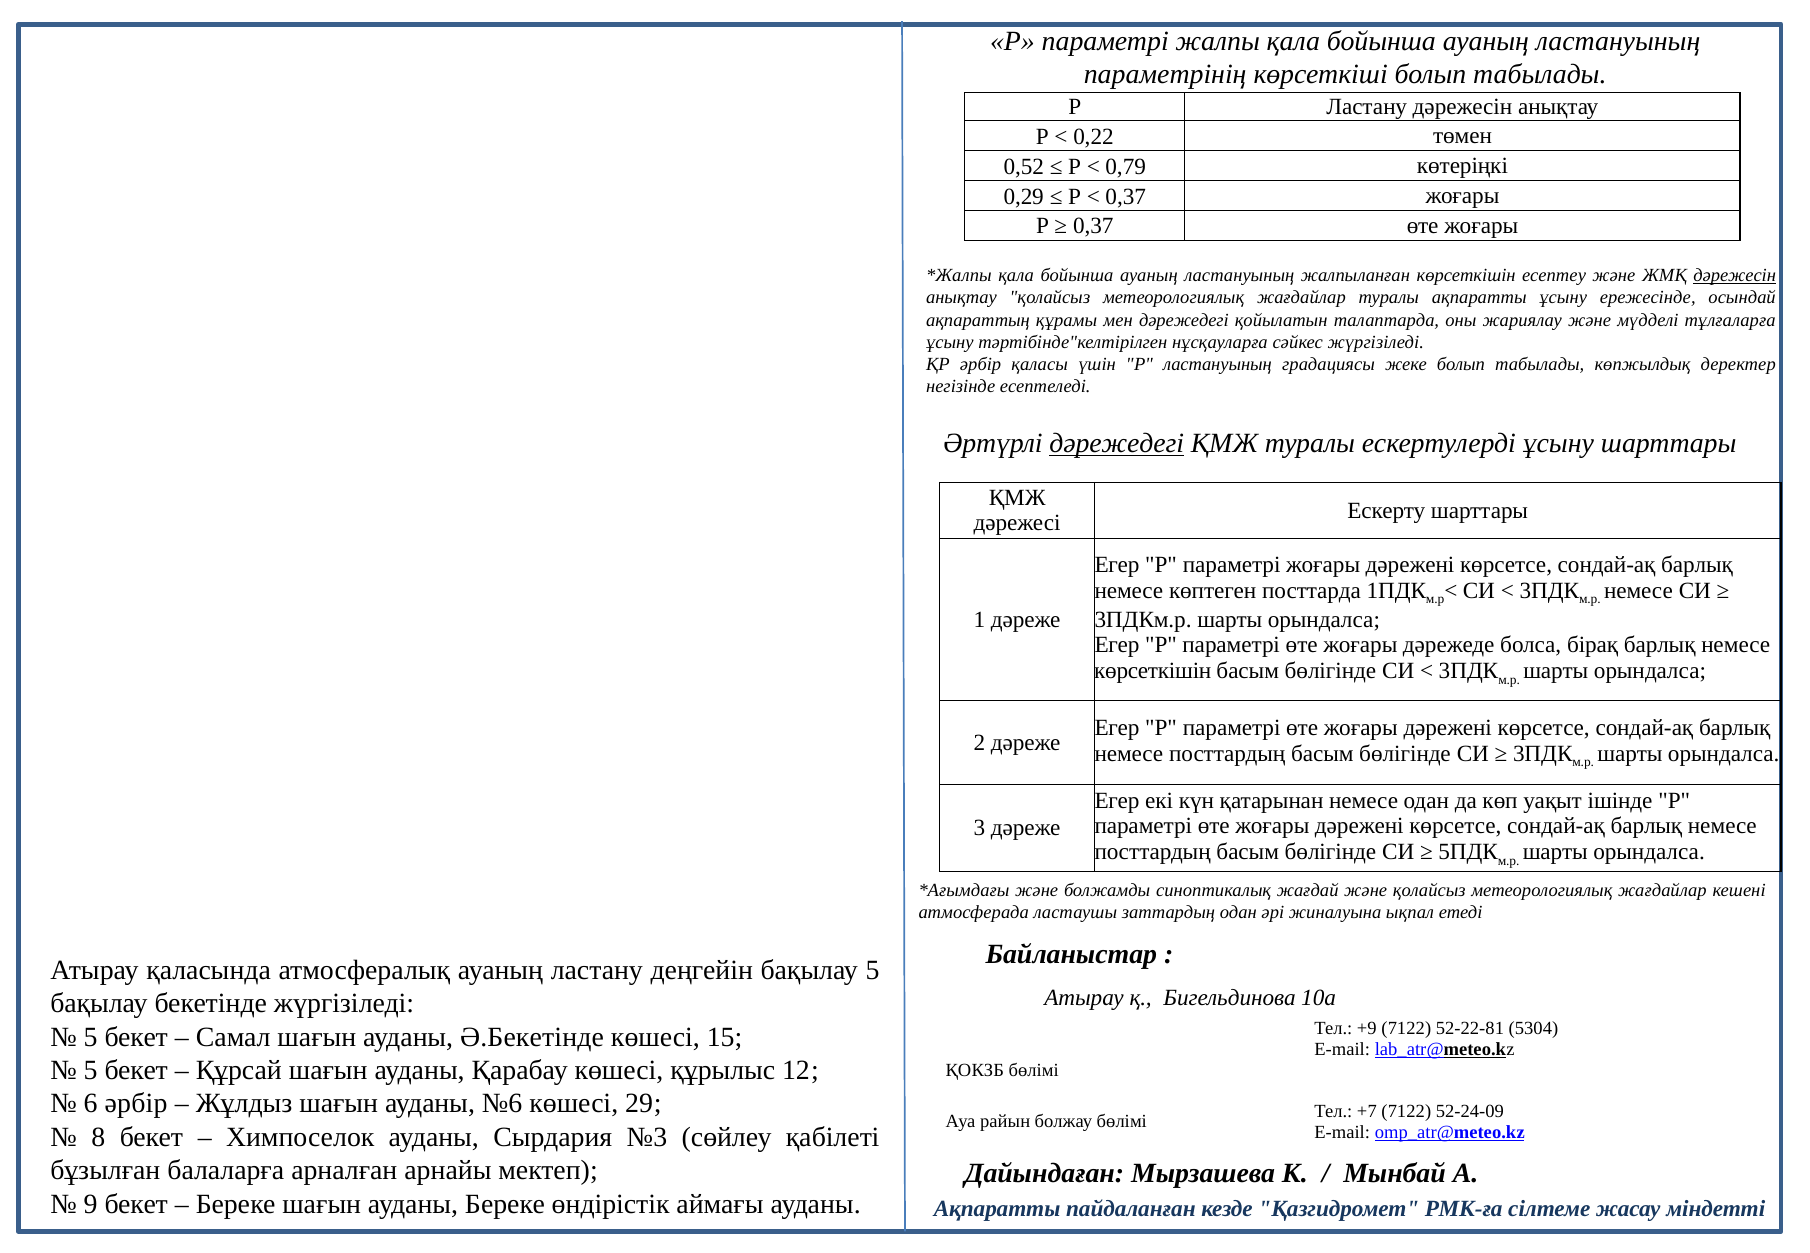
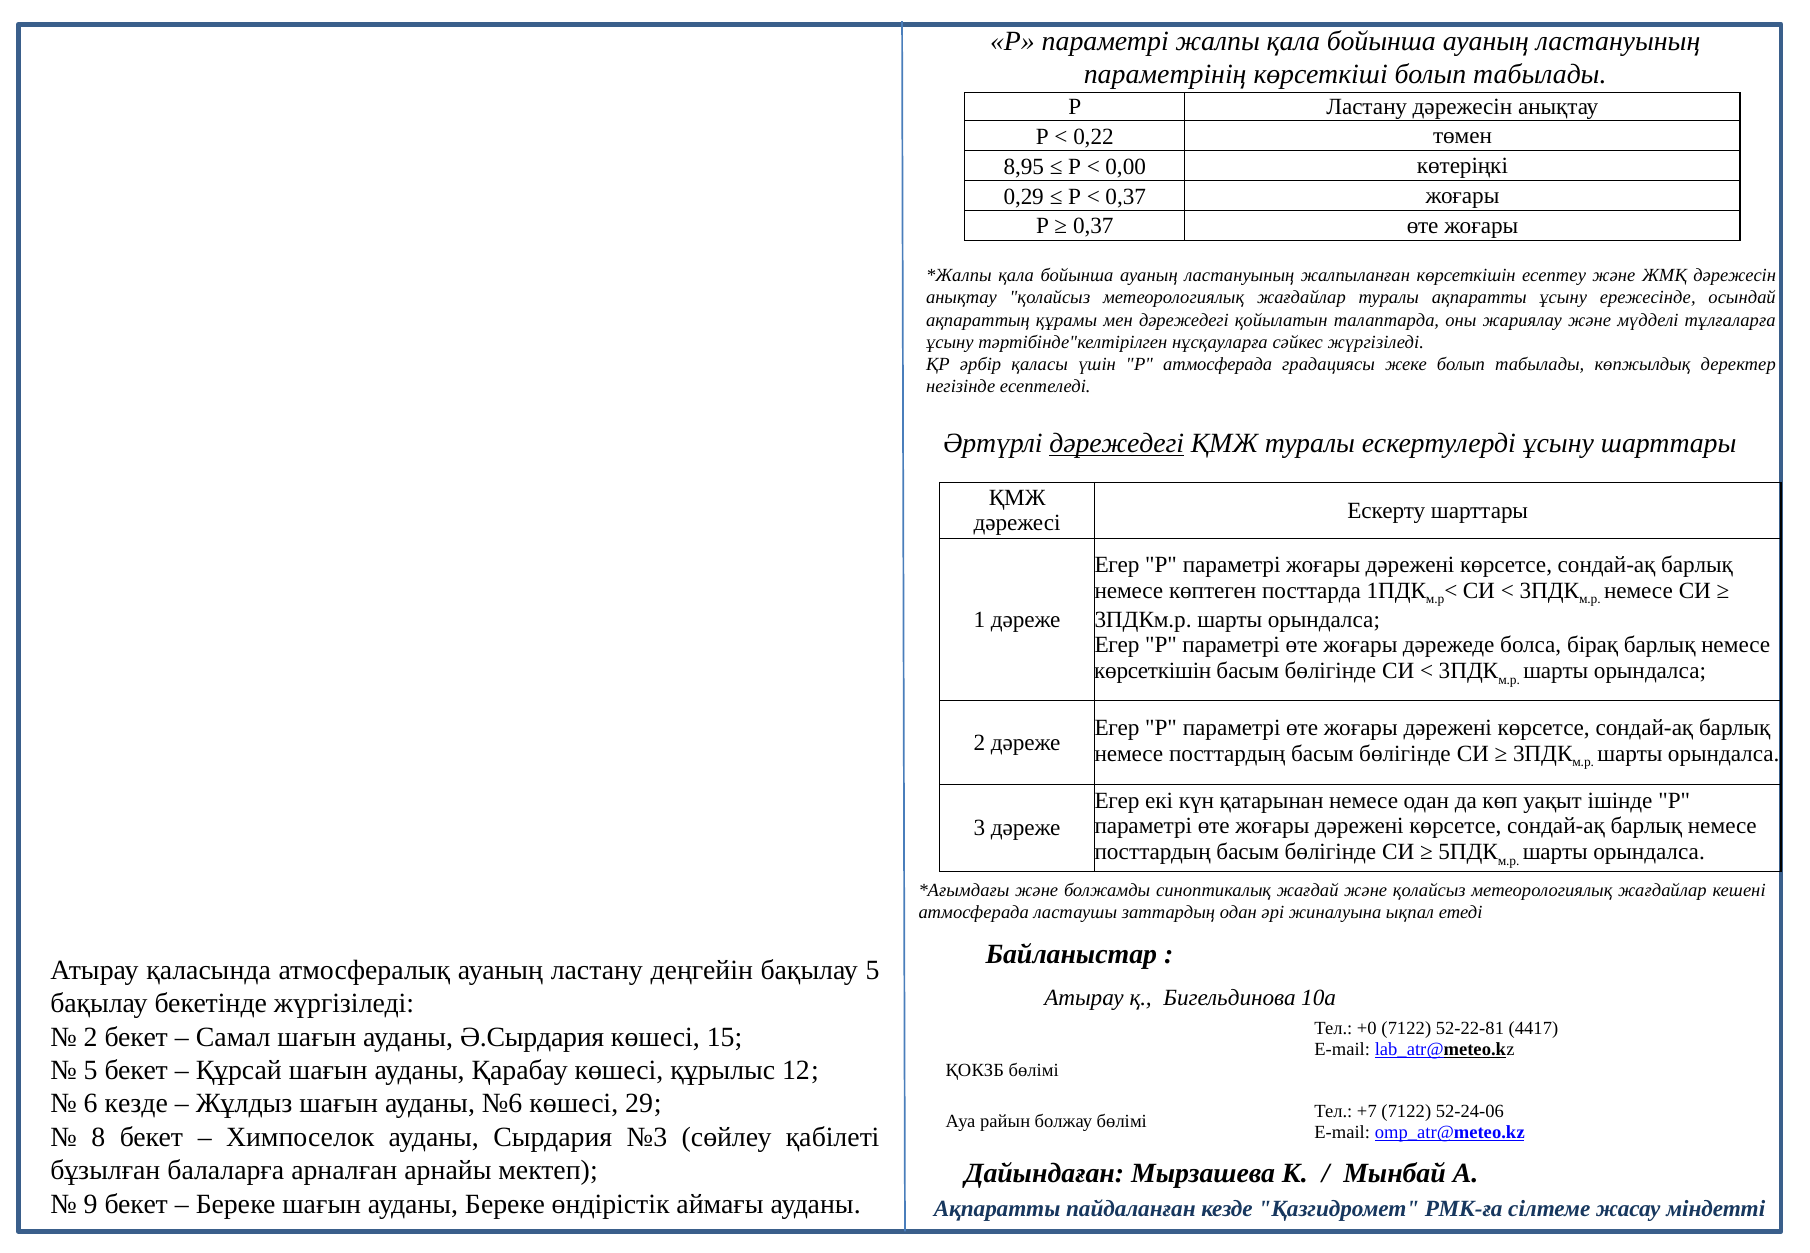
0,52: 0,52 -> 8,95
0,79: 0,79 -> 0,00
дәрежесін at (1735, 276) underline: present -> none
Р ластануының: ластануының -> атмосферада
+9: +9 -> +0
5304: 5304 -> 4417
5 at (91, 1037): 5 -> 2
Ә.Бекетінде: Ә.Бекетінде -> Ә.Сырдария
6 әрбір: әрбір -> кезде
52-24-09: 52-24-09 -> 52-24-06
